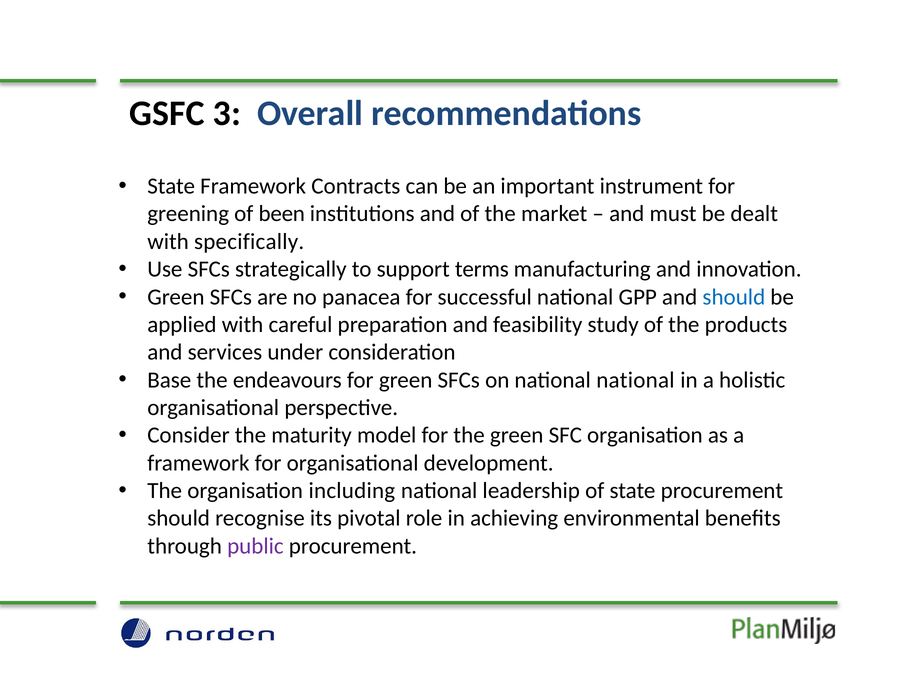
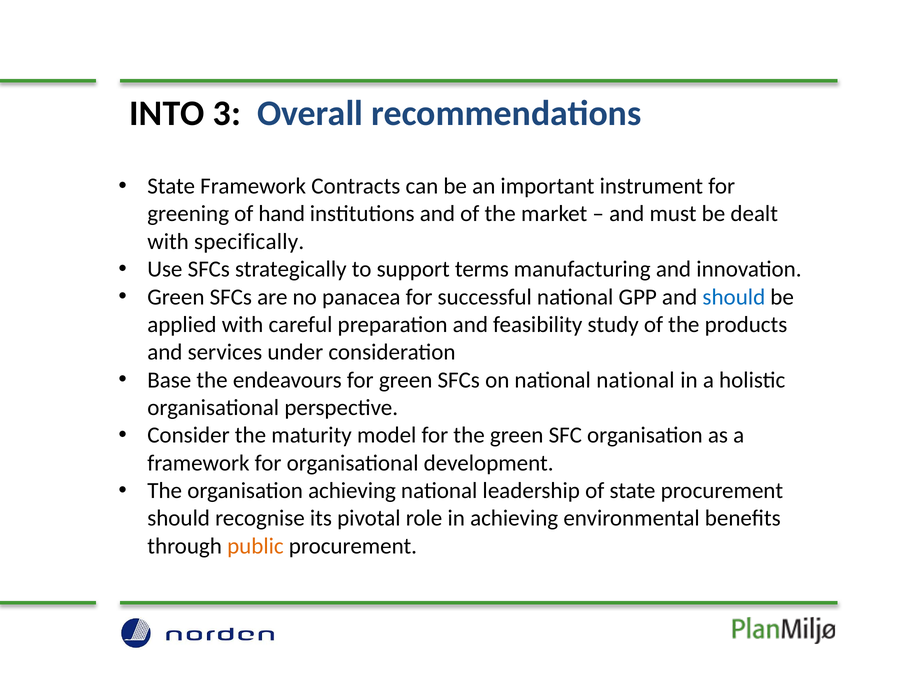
GSFC: GSFC -> INTO
been: been -> hand
organisation including: including -> achieving
public colour: purple -> orange
